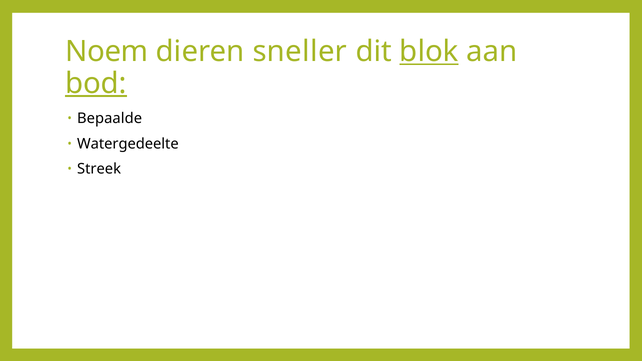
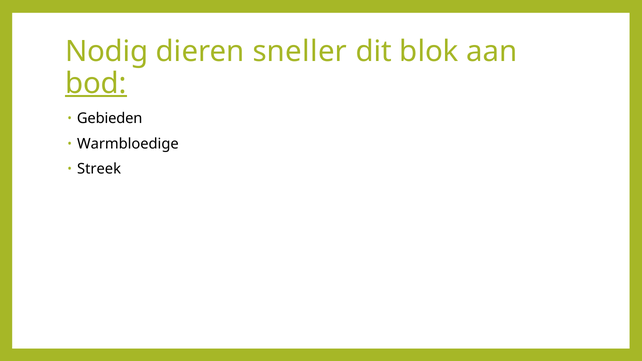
Noem: Noem -> Nodig
blok underline: present -> none
Bepaalde: Bepaalde -> Gebieden
Watergedeelte: Watergedeelte -> Warmbloedige
